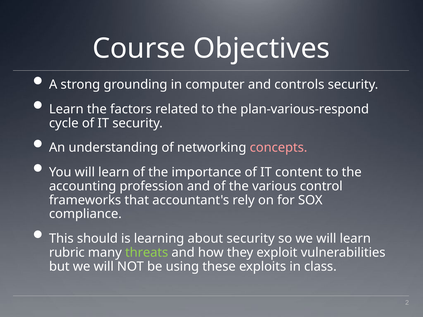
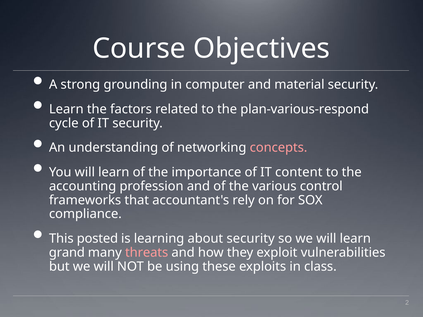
controls: controls -> material
should: should -> posted
rubric: rubric -> grand
threats colour: light green -> pink
